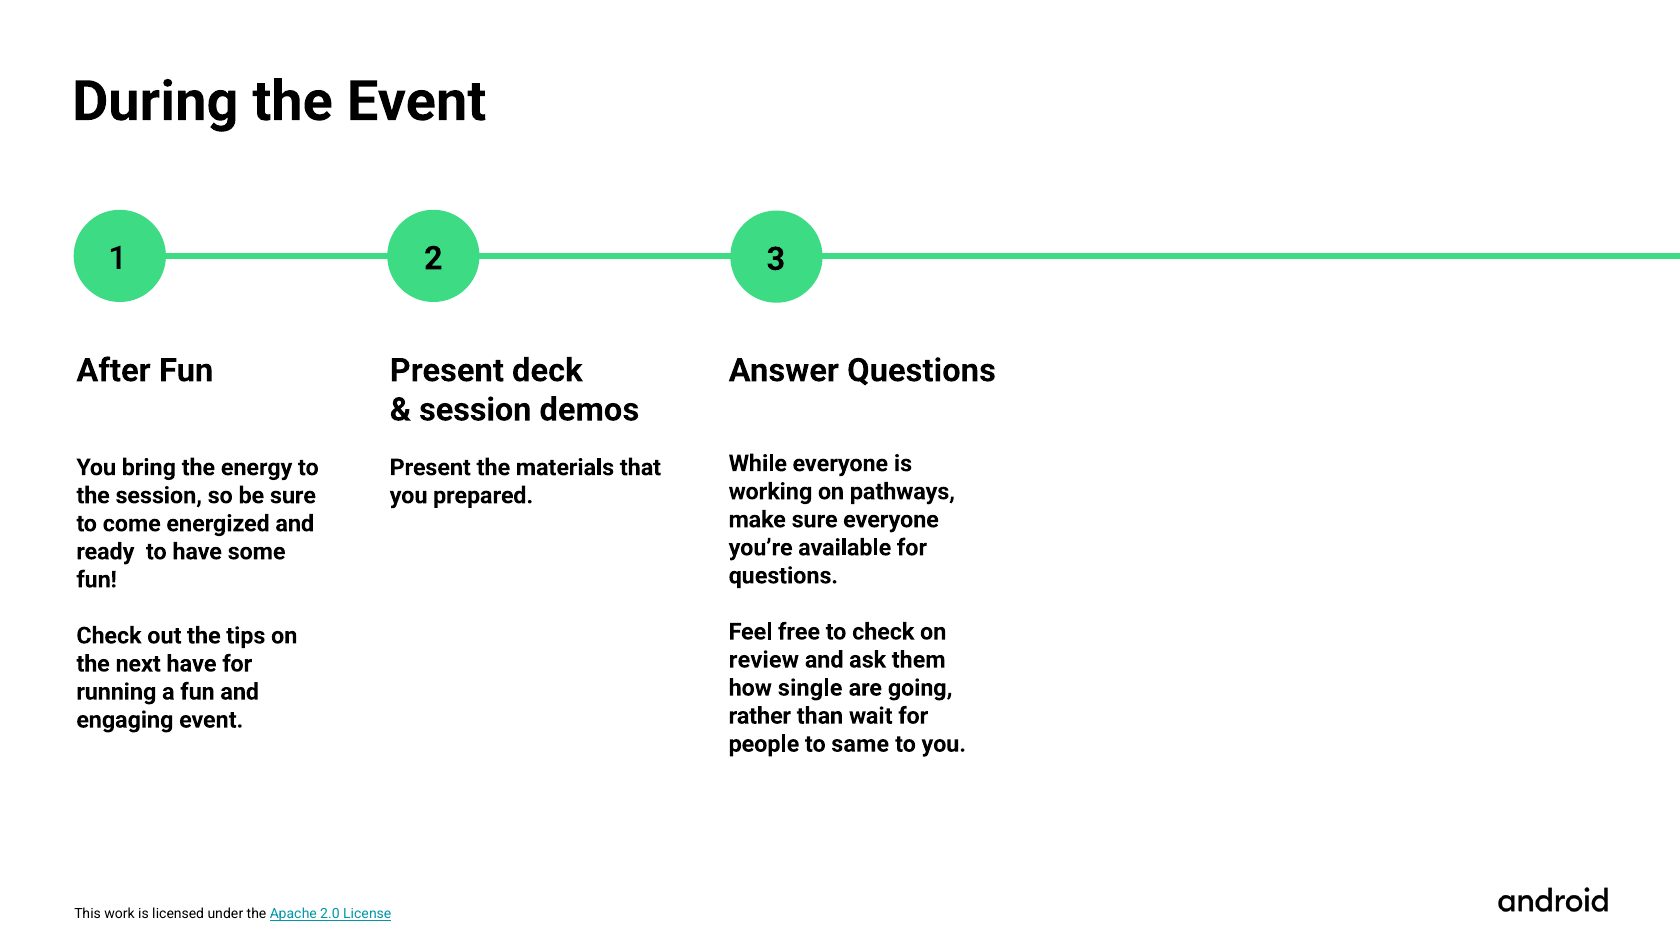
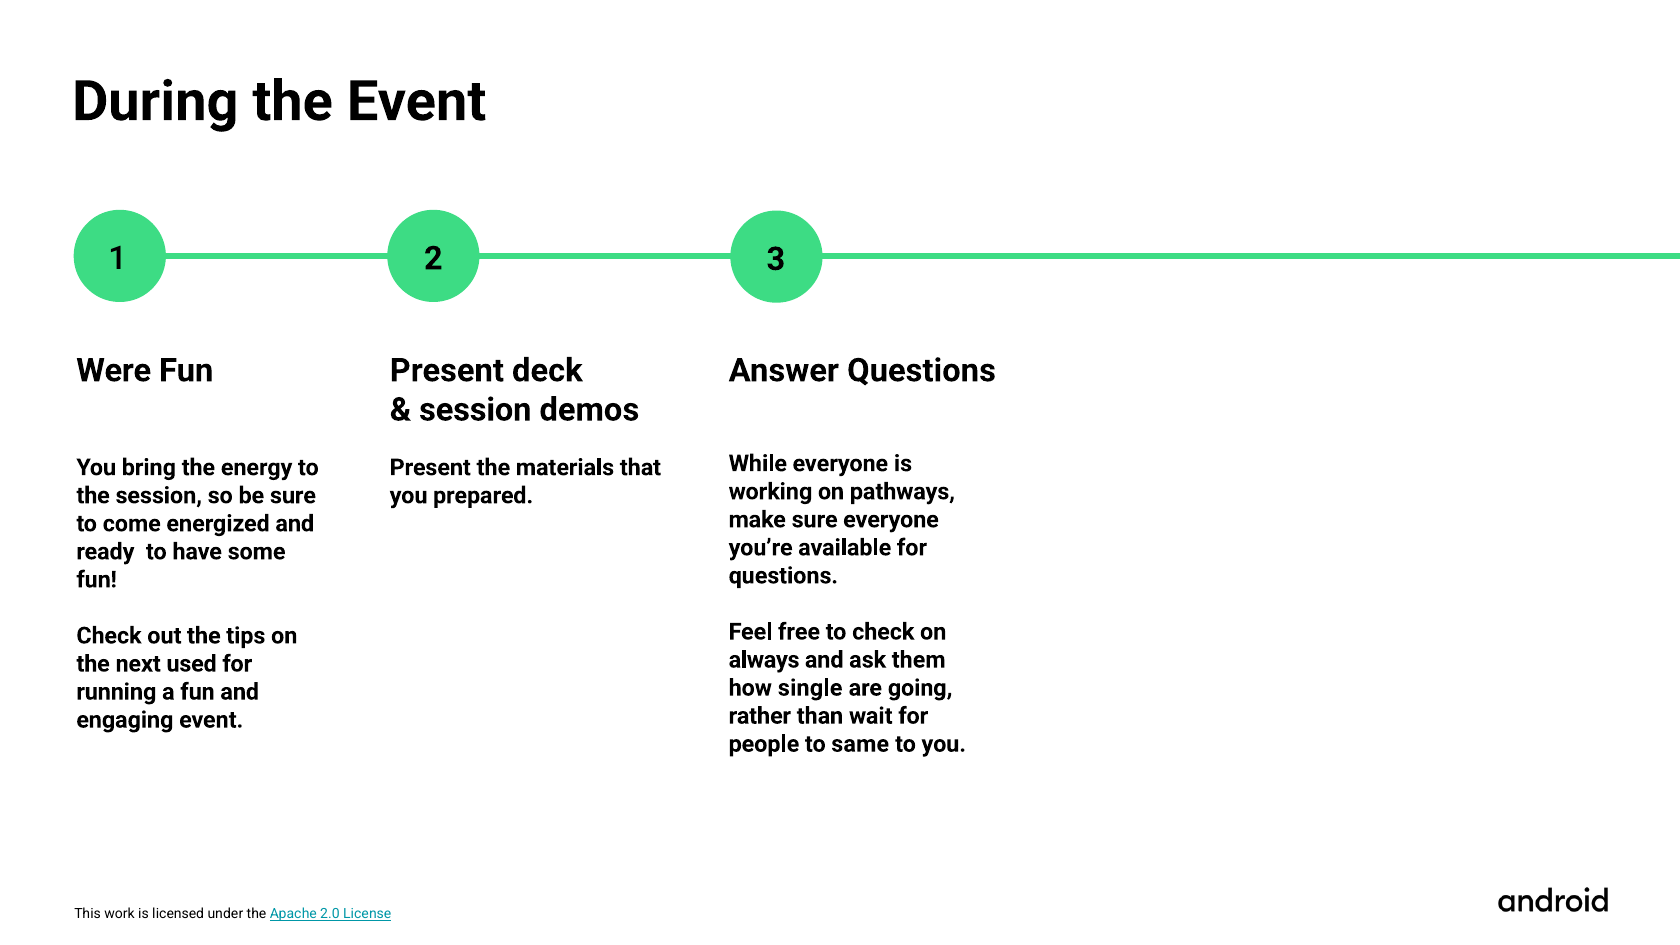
After: After -> Were
review: review -> always
next have: have -> used
